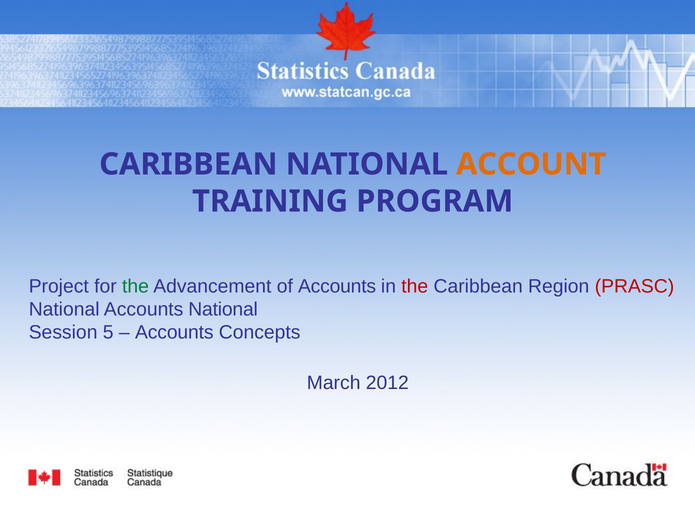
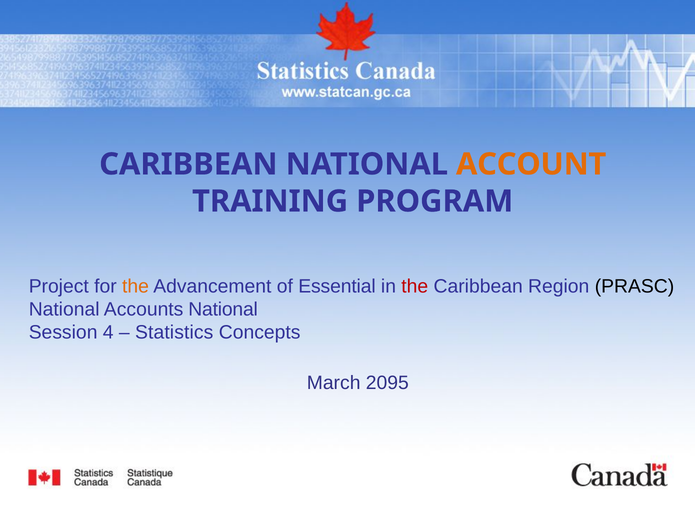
the at (136, 286) colour: green -> orange
of Accounts: Accounts -> Essential
PRASC colour: red -> black
5: 5 -> 4
Accounts at (174, 333): Accounts -> Statistics
2012: 2012 -> 2095
